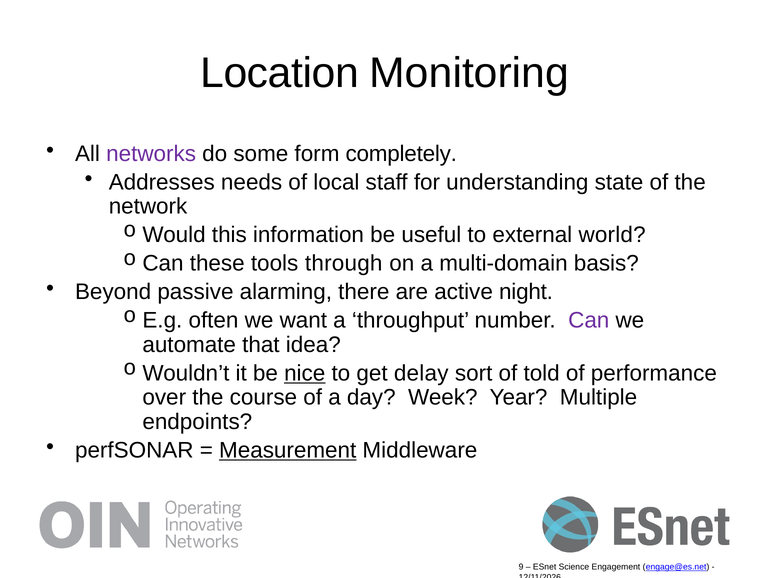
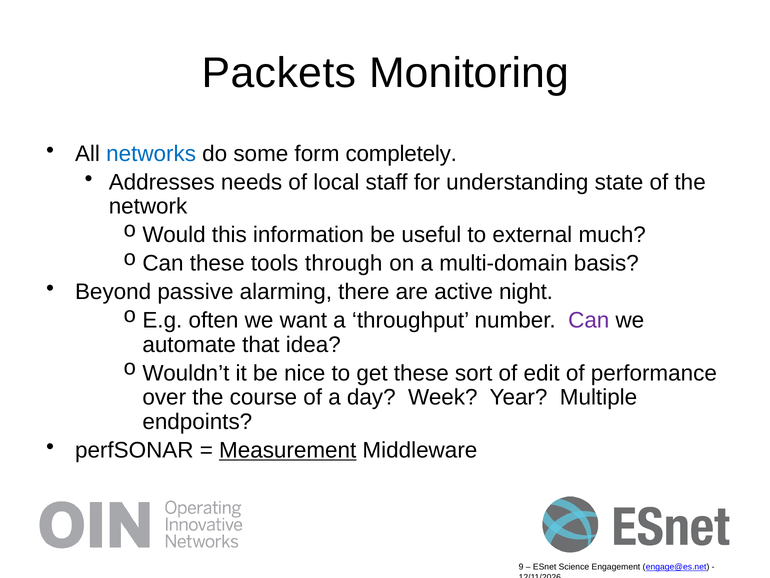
Location: Location -> Packets
networks colour: purple -> blue
world: world -> much
nice underline: present -> none
get delay: delay -> these
told: told -> edit
